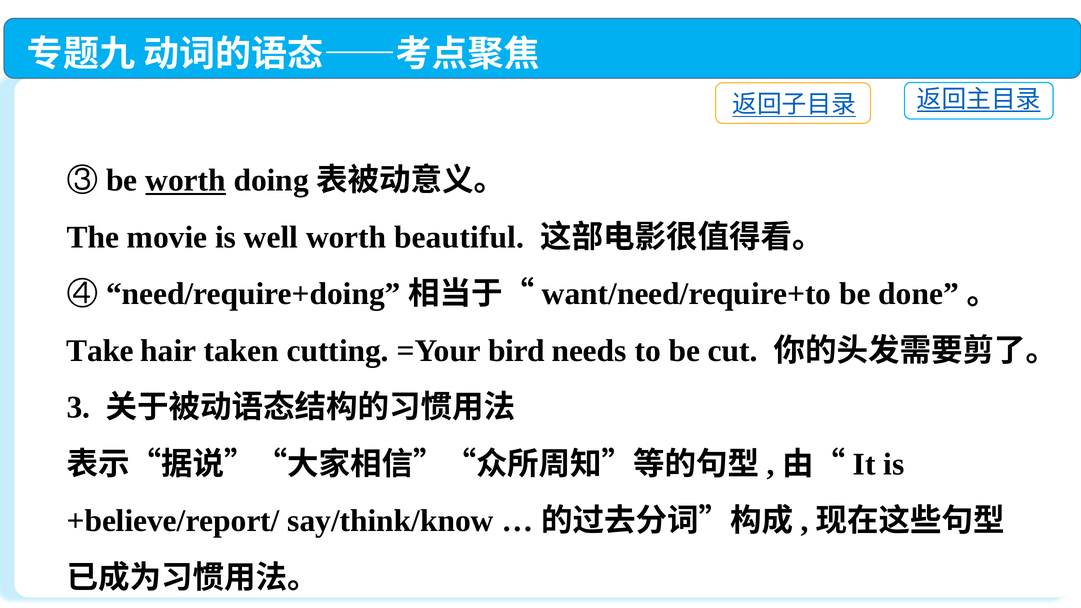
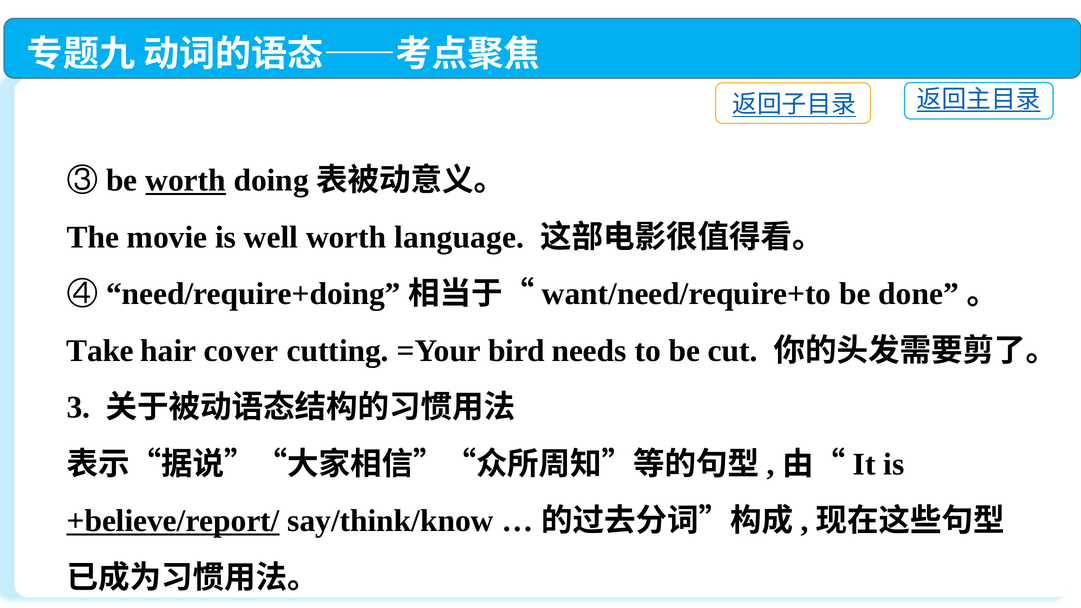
beautiful: beautiful -> language
taken: taken -> cover
+believe/report/ underline: none -> present
